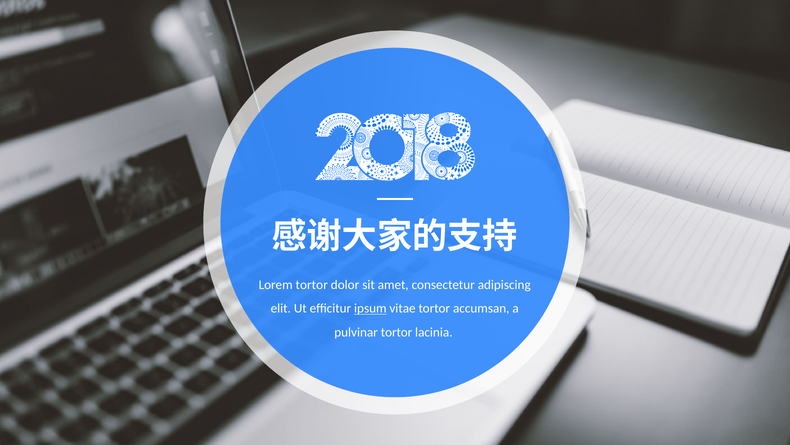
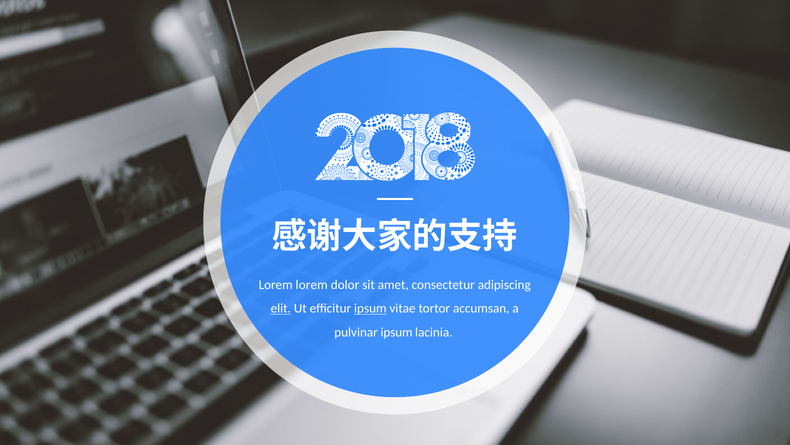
Lorem tortor: tortor -> lorem
elit underline: none -> present
pulvinar tortor: tortor -> ipsum
